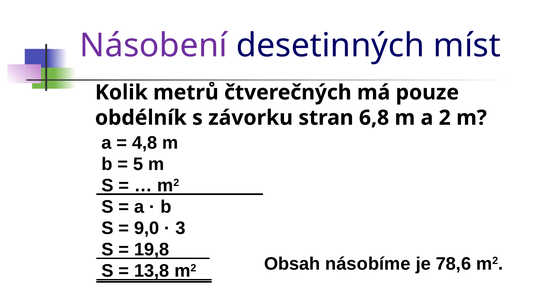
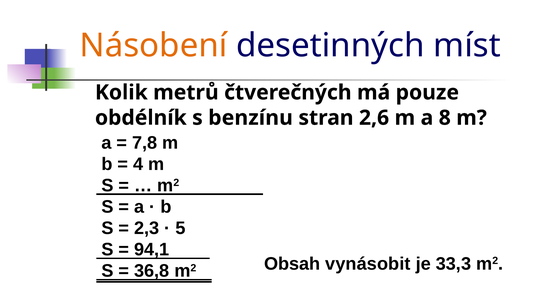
Násobení colour: purple -> orange
závorku: závorku -> benzínu
6,8: 6,8 -> 2,6
2: 2 -> 8
4,8: 4,8 -> 7,8
5: 5 -> 4
9,0: 9,0 -> 2,3
3: 3 -> 5
19,8: 19,8 -> 94,1
13,8: 13,8 -> 36,8
násobíme: násobíme -> vynásobit
78,6: 78,6 -> 33,3
